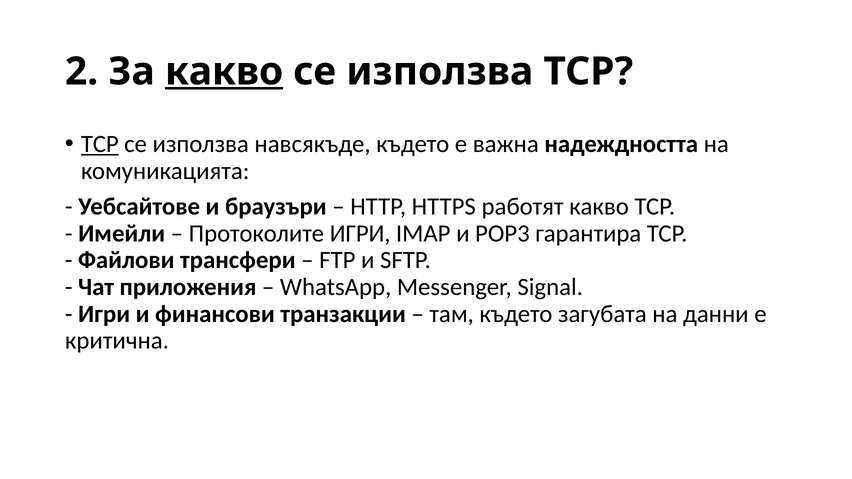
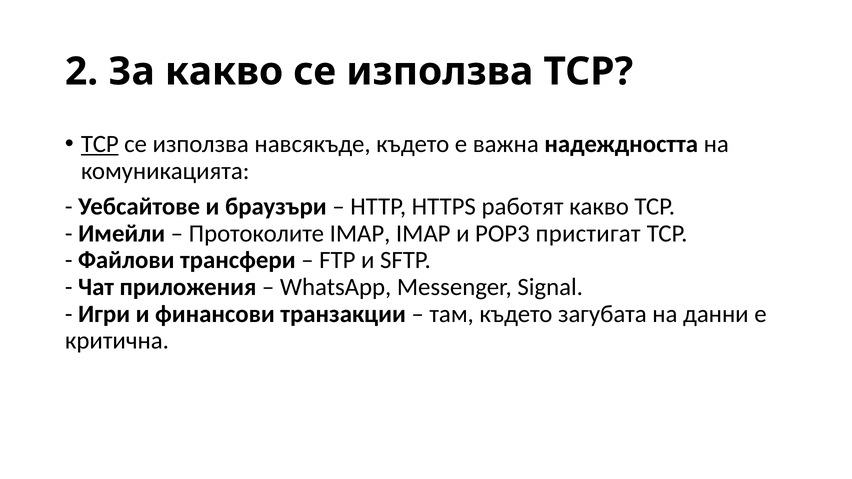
какво at (224, 72) underline: present -> none
Протоколите ИГРИ: ИГРИ -> IMAP
гарантира: гарантира -> пристигат
